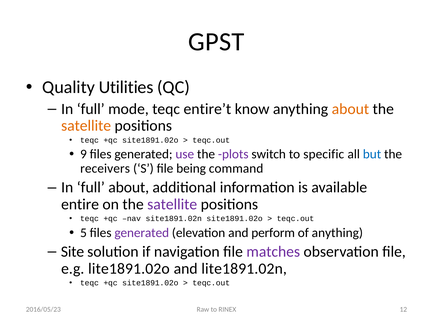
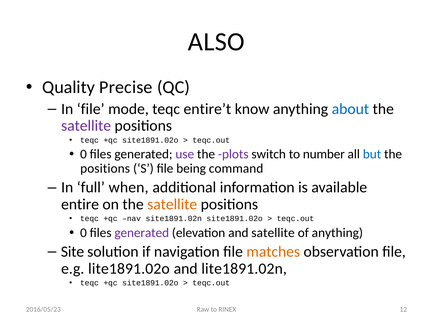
GPST: GPST -> ALSO
Utilities: Utilities -> Precise
full at (91, 109): full -> file
about at (350, 109) colour: orange -> blue
satellite at (86, 126) colour: orange -> purple
9 at (83, 155): 9 -> 0
specific: specific -> number
receivers at (105, 169): receivers -> positions
full about: about -> when
satellite at (172, 205) colour: purple -> orange
5 at (83, 233): 5 -> 0
and perform: perform -> satellite
matches colour: purple -> orange
